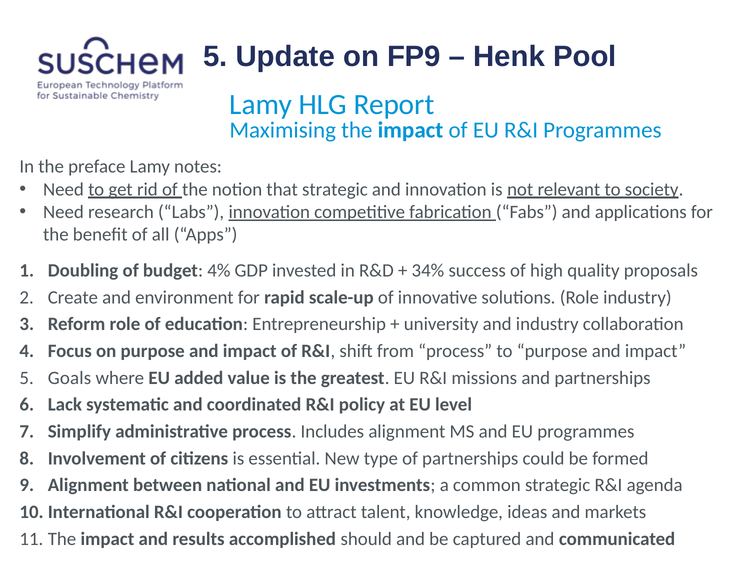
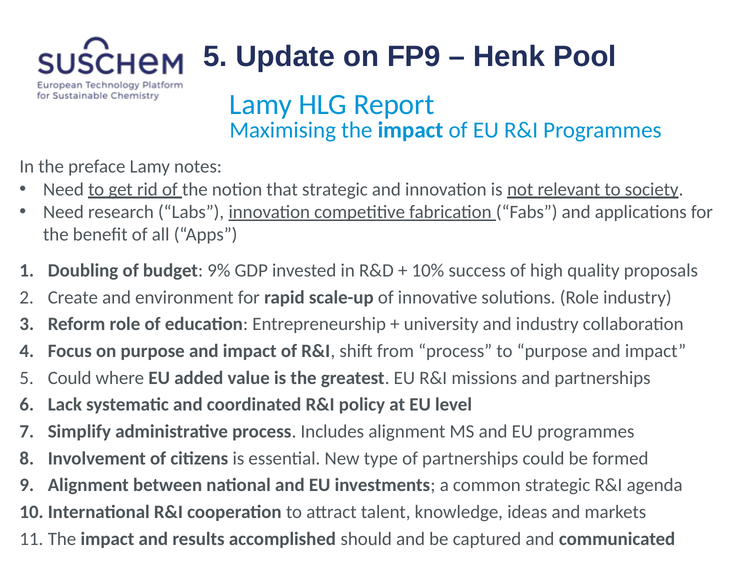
4%: 4% -> 9%
34%: 34% -> 10%
5 Goals: Goals -> Could
